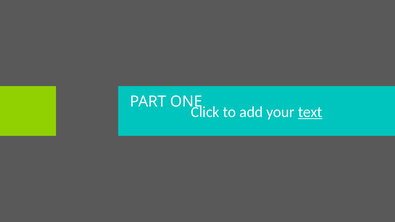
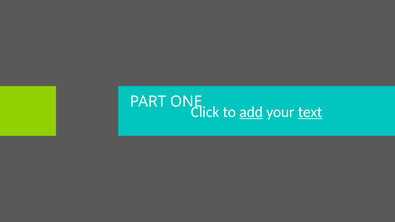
add underline: none -> present
